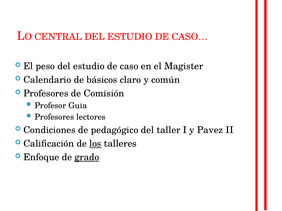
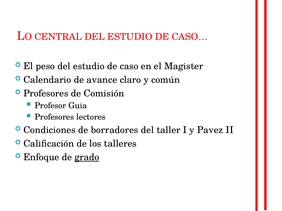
básicos: básicos -> avance
pedagógico: pedagógico -> borradores
los underline: present -> none
